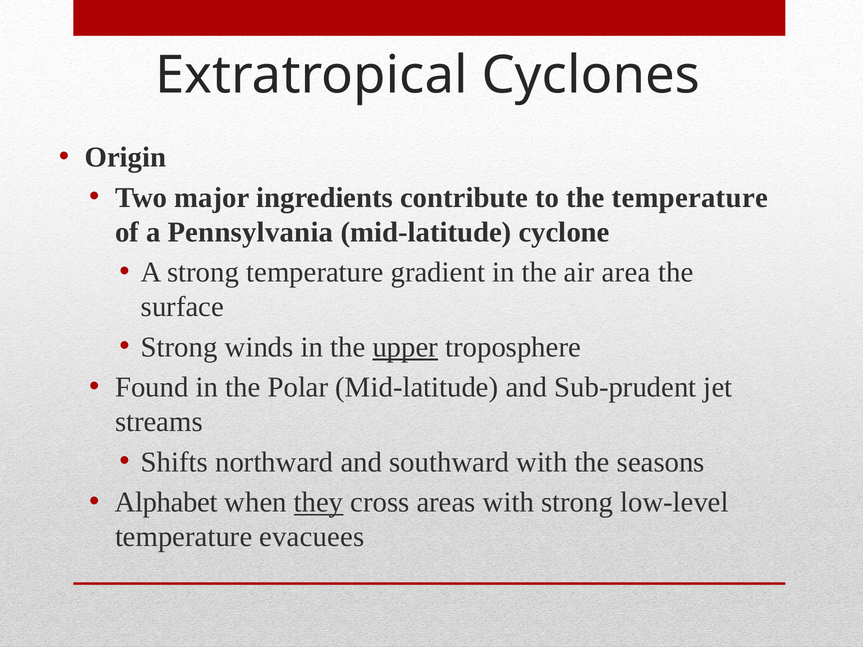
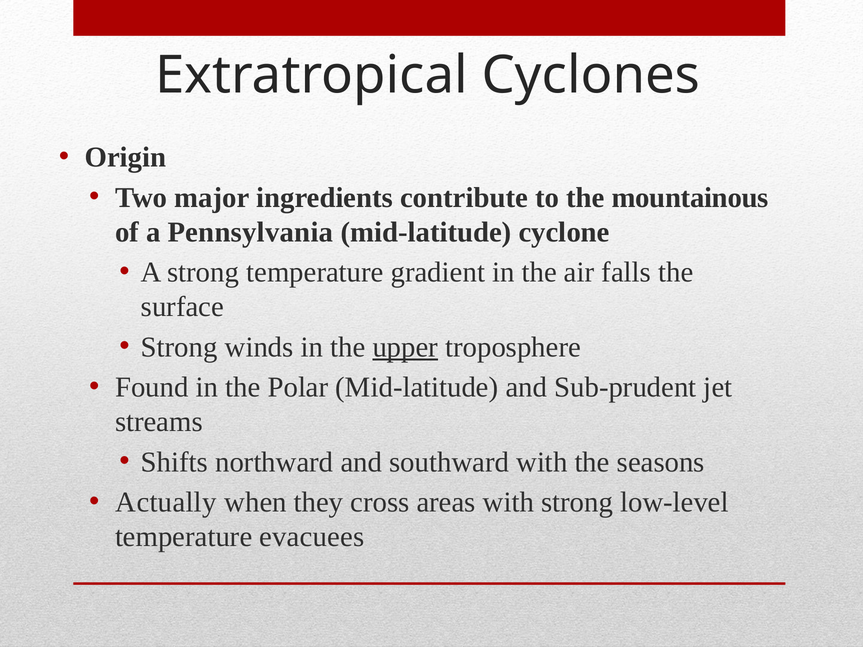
the temperature: temperature -> mountainous
area: area -> falls
Alphabet: Alphabet -> Actually
they underline: present -> none
